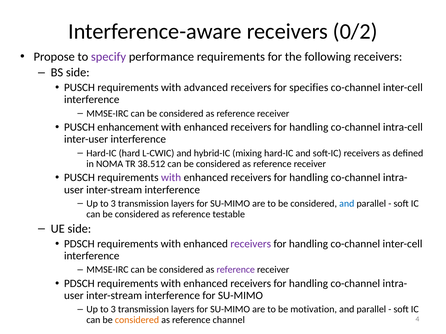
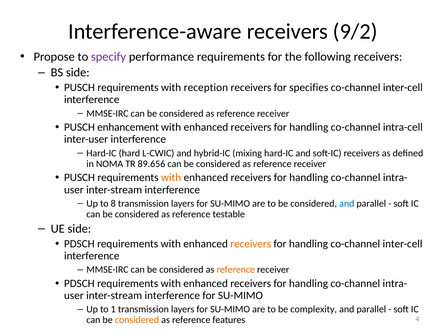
0/2: 0/2 -> 9/2
advanced: advanced -> reception
38.512: 38.512 -> 89.656
with at (171, 178) colour: purple -> orange
3 at (113, 204): 3 -> 8
receivers at (251, 244) colour: purple -> orange
reference at (236, 270) colour: purple -> orange
3 at (113, 310): 3 -> 1
motivation: motivation -> complexity
channel: channel -> features
